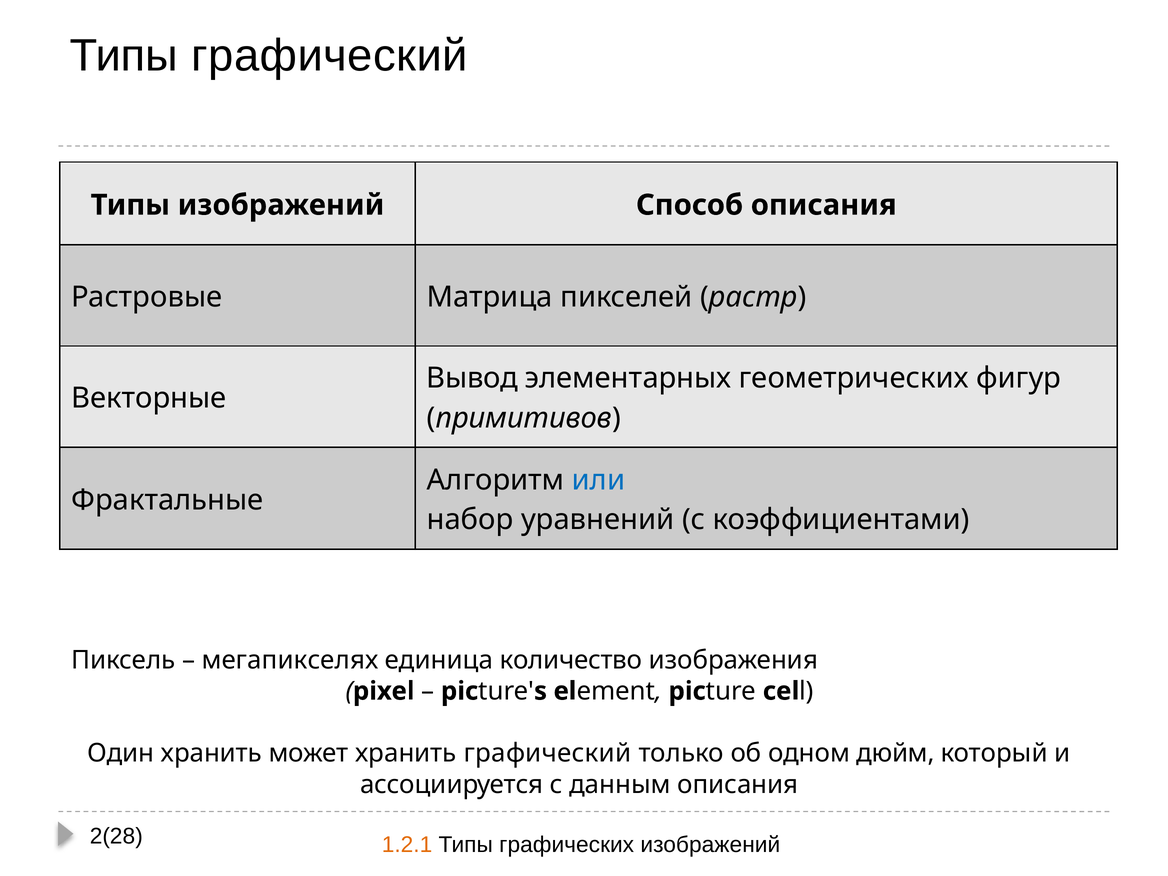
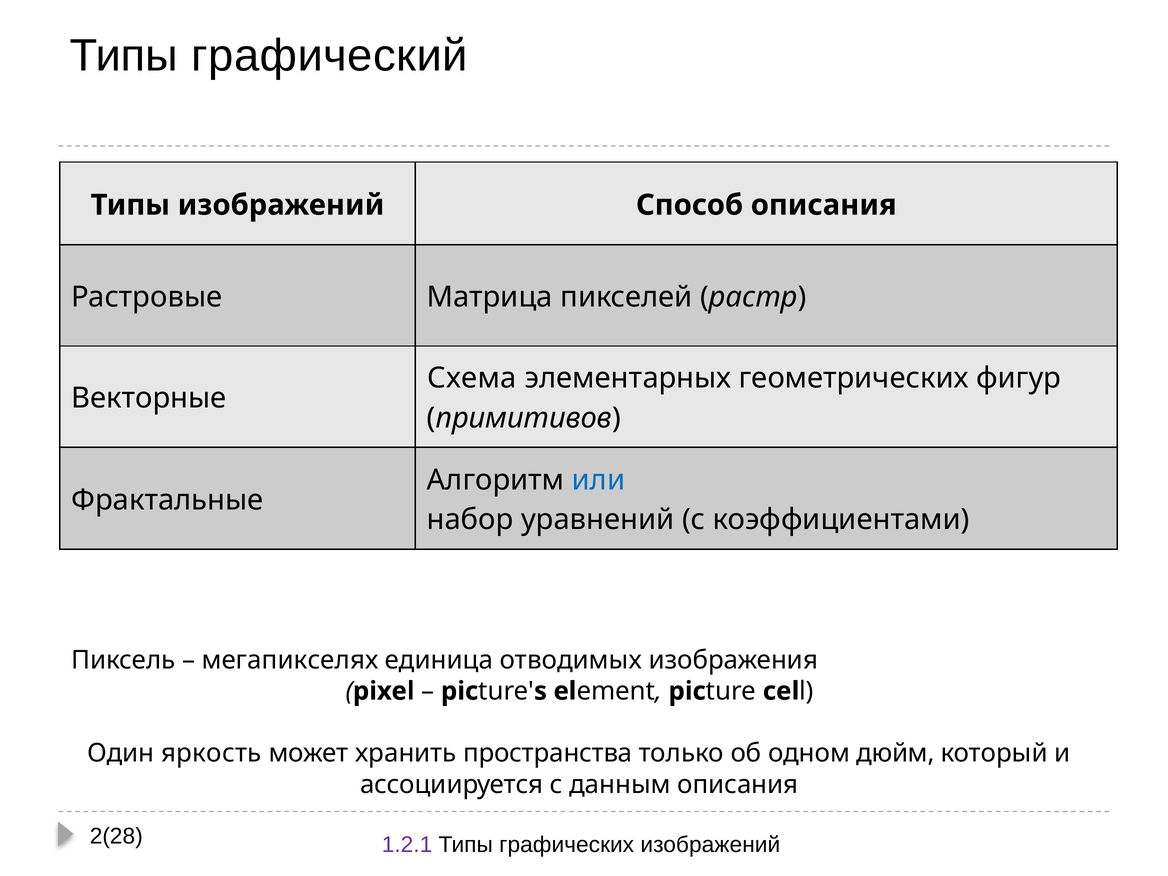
Вывод: Вывод -> Схема
количество: количество -> отводимых
Один хранить: хранить -> яркость
хранить графический: графический -> пространства
1.2.1 colour: orange -> purple
